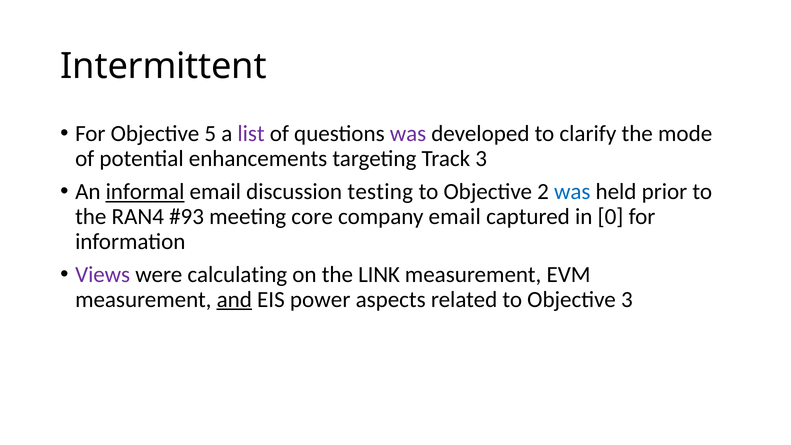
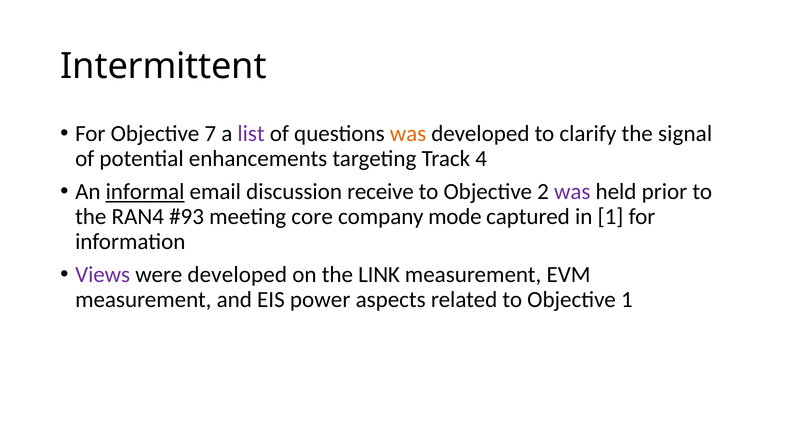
5: 5 -> 7
was at (408, 134) colour: purple -> orange
mode: mode -> signal
Track 3: 3 -> 4
testing: testing -> receive
was at (572, 192) colour: blue -> purple
company email: email -> mode
in 0: 0 -> 1
were calculating: calculating -> developed
and underline: present -> none
Objective 3: 3 -> 1
